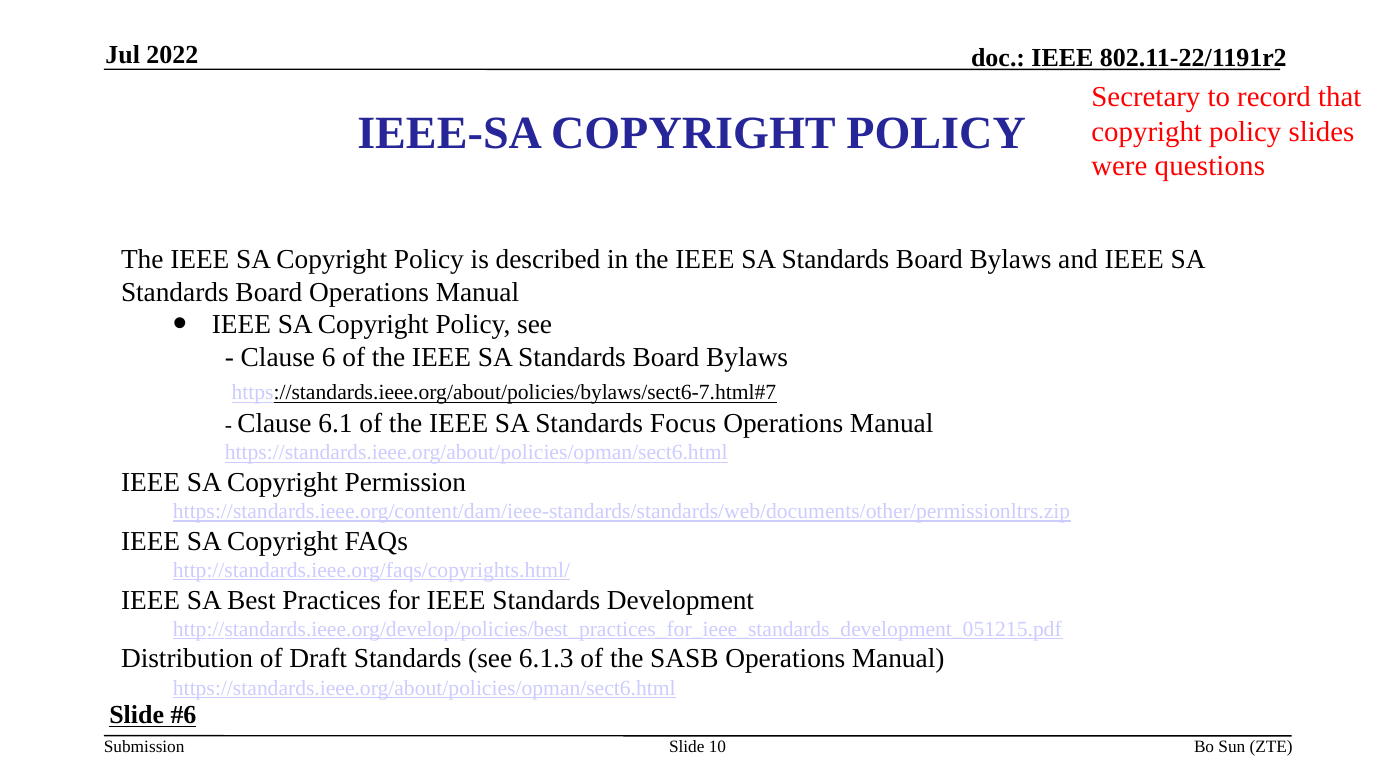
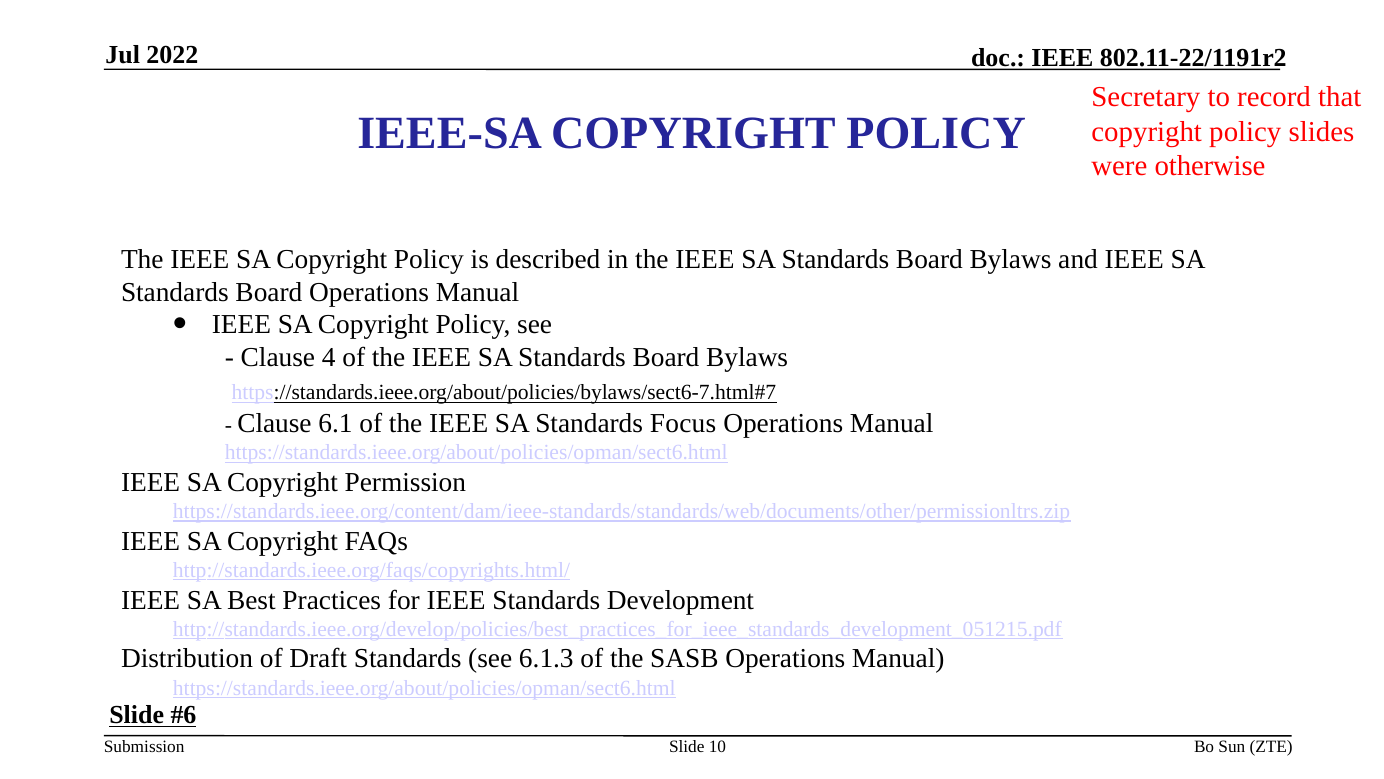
questions: questions -> otherwise
6: 6 -> 4
